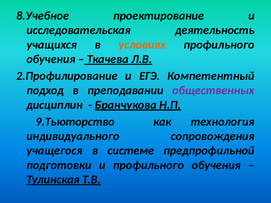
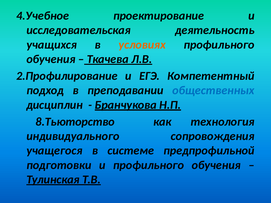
8.Учебное: 8.Учебное -> 4.Учебное
общественных colour: purple -> blue
9.Тьюторство: 9.Тьюторство -> 8.Тьюторство
